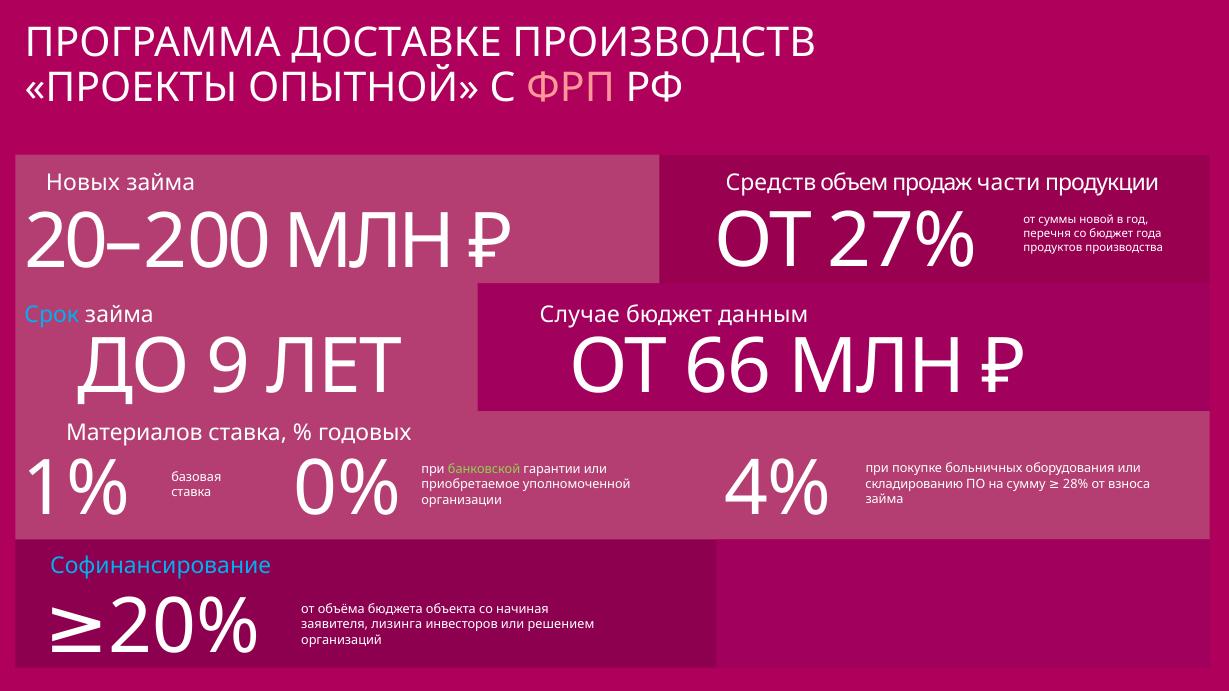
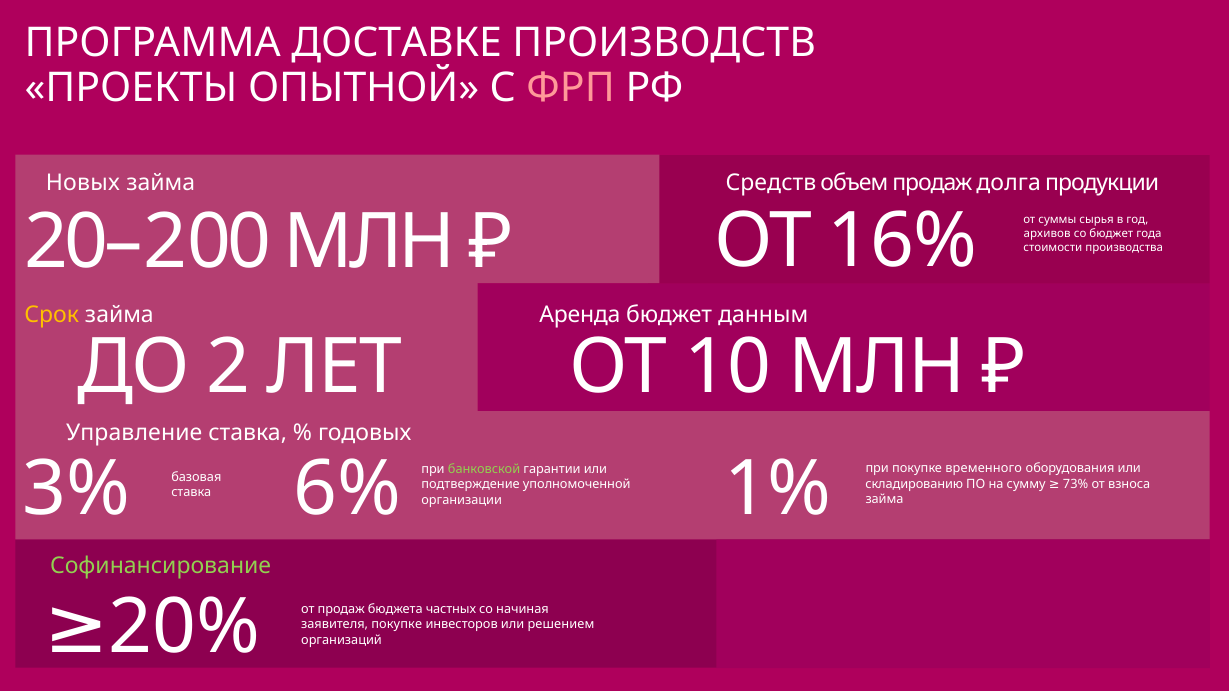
части: части -> долга
27%: 27% -> 16%
новой: новой -> сырья
перечня: перечня -> архивов
продуктов: продуктов -> стоимости
Срок colour: light blue -> yellow
Случае: Случае -> Аренда
9: 9 -> 2
66: 66 -> 10
Материалов: Материалов -> Управление
1%: 1% -> 3%
28%: 28% -> 73%
приобретаемое: приобретаемое -> подтверждение
0%: 0% -> 6%
4%: 4% -> 1%
больничных: больничных -> временного
Софинансирование colour: light blue -> light green
от объёма: объёма -> продаж
объекта: объекта -> частных
заявителя лизинга: лизинга -> покупке
